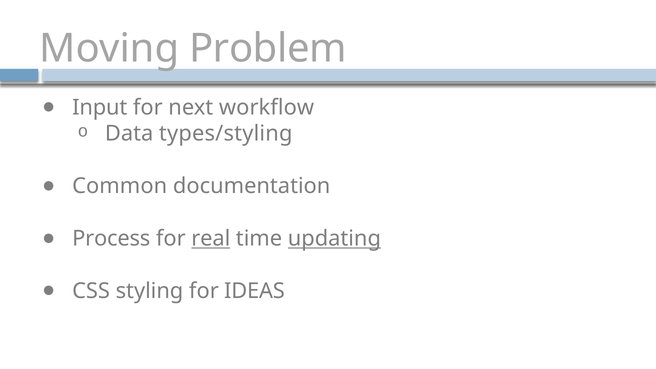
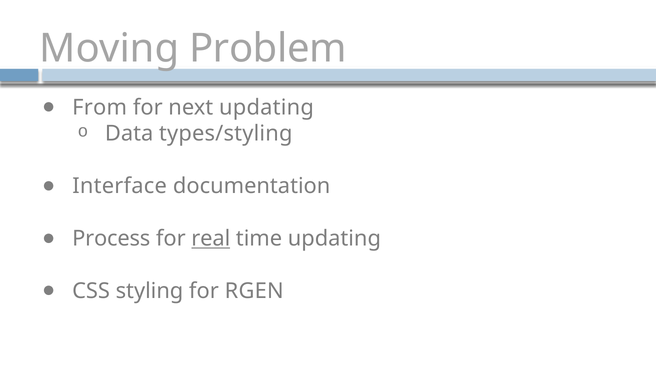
Input: Input -> From
next workflow: workflow -> updating
Common: Common -> Interface
updating at (334, 239) underline: present -> none
IDEAS: IDEAS -> RGEN
